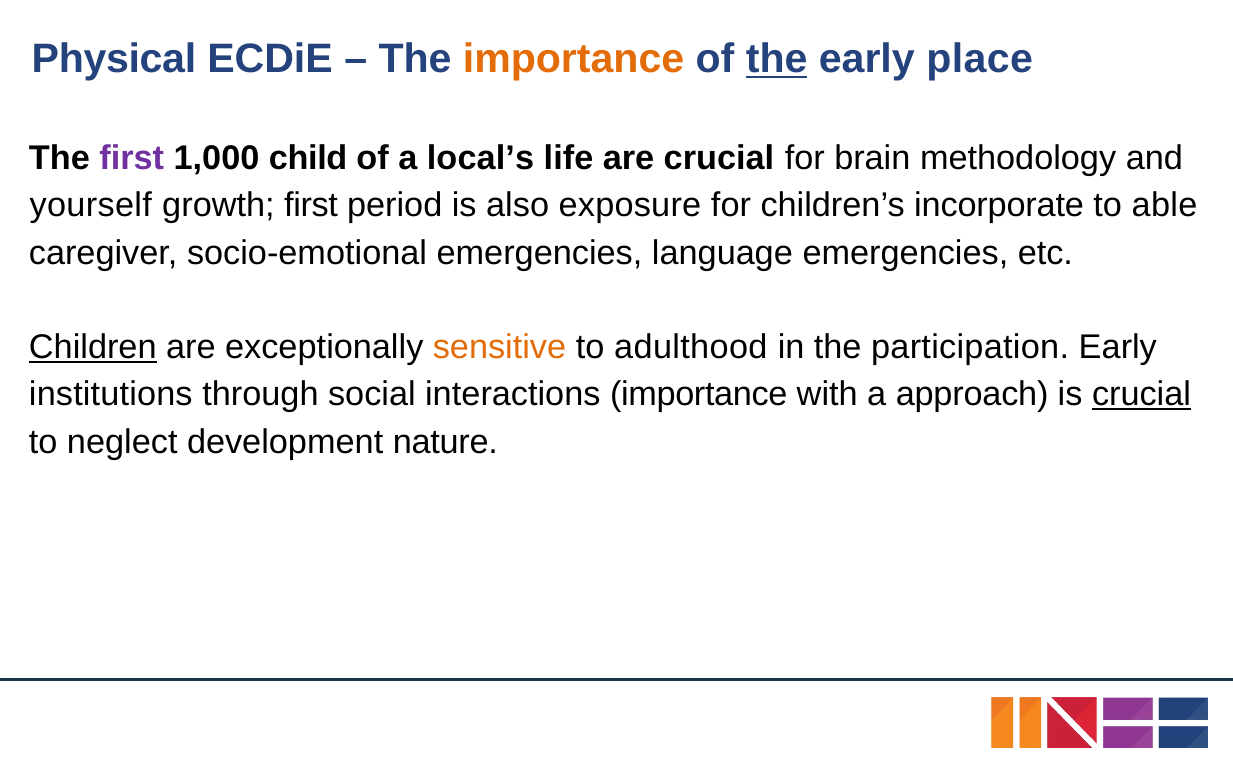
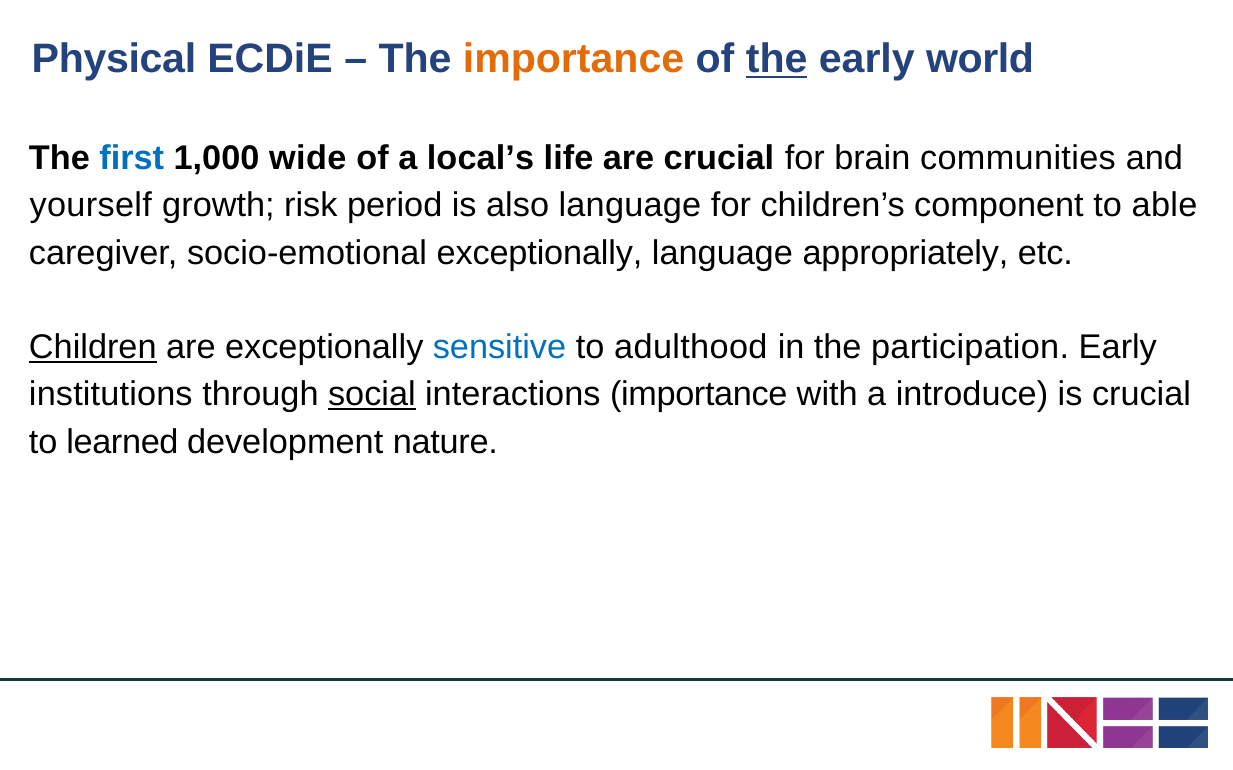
place: place -> world
first at (132, 158) colour: purple -> blue
child: child -> wide
methodology: methodology -> communities
growth first: first -> risk
also exposure: exposure -> language
incorporate: incorporate -> component
socio-emotional emergencies: emergencies -> exceptionally
language emergencies: emergencies -> appropriately
sensitive colour: orange -> blue
social underline: none -> present
approach: approach -> introduce
crucial at (1141, 395) underline: present -> none
neglect: neglect -> learned
